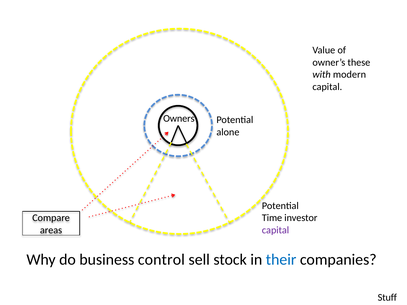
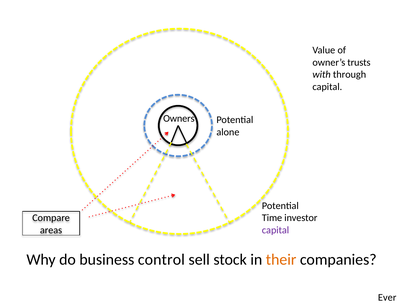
these: these -> trusts
modern: modern -> through
their colour: blue -> orange
Stuff: Stuff -> Ever
